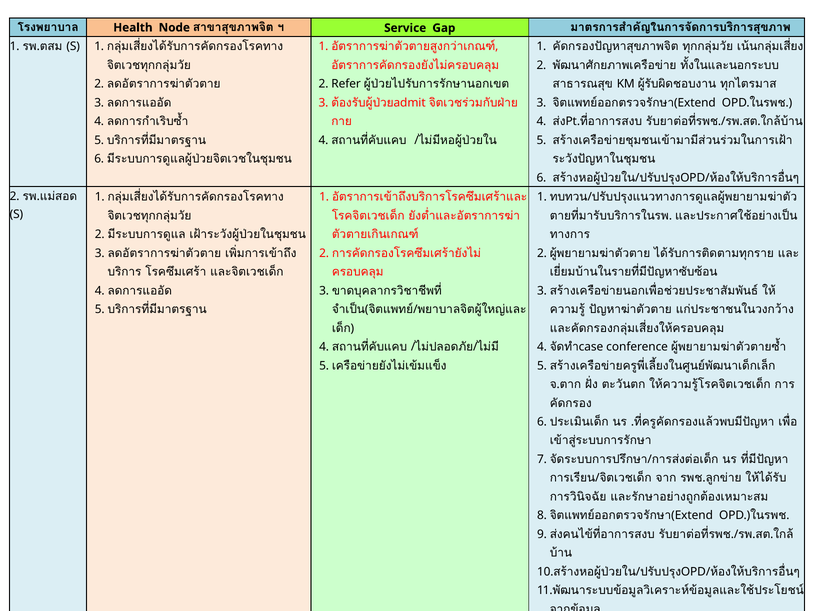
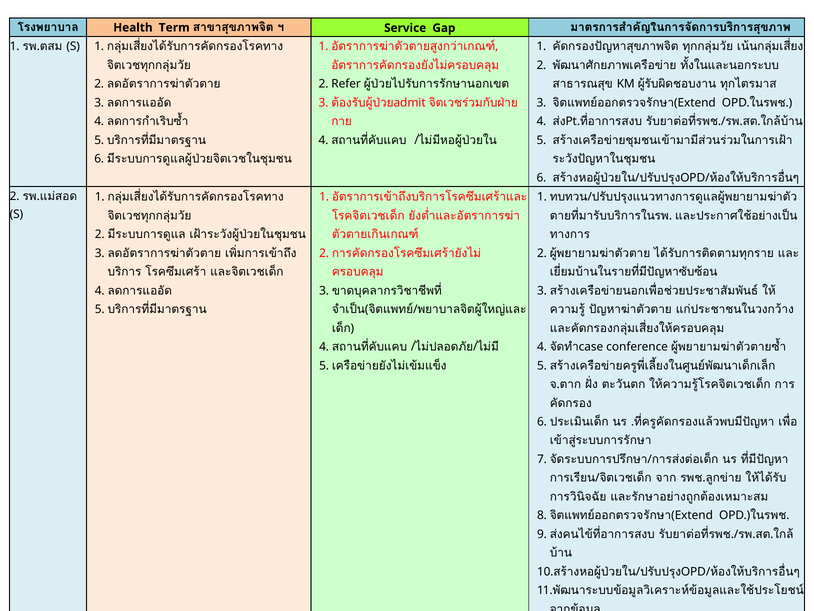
Node: Node -> Term
